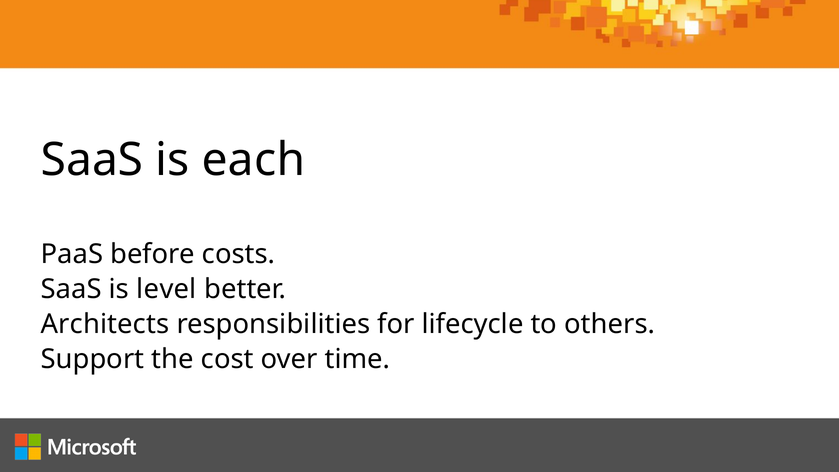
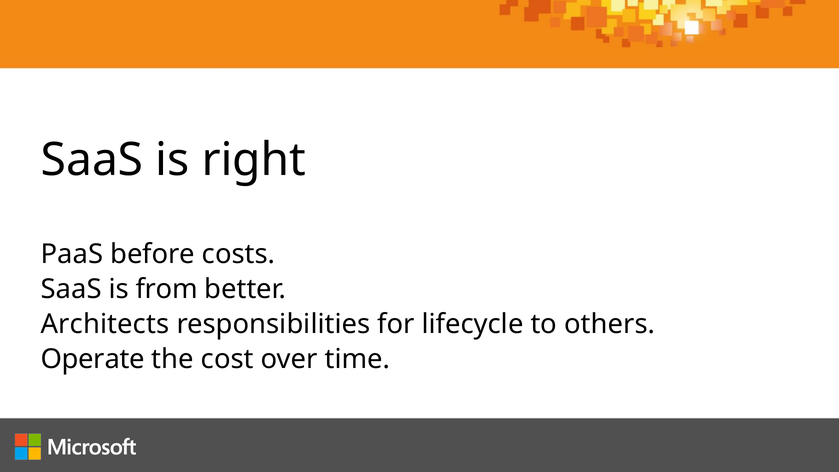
each: each -> right
level: level -> from
Support: Support -> Operate
